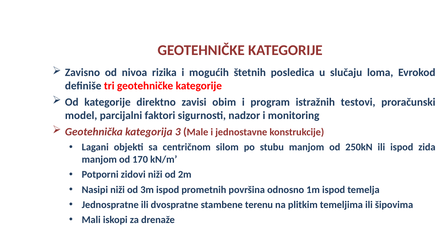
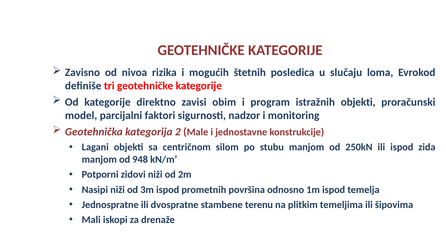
istražnih testovi: testovi -> objekti
3: 3 -> 2
170: 170 -> 948
